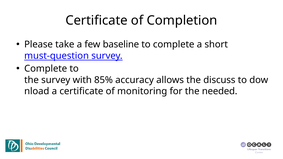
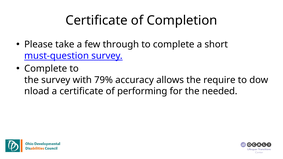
baseline: baseline -> through
85%: 85% -> 79%
discuss: discuss -> require
monitoring: monitoring -> performing
